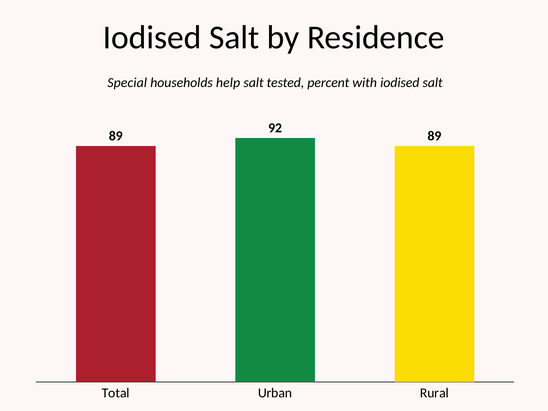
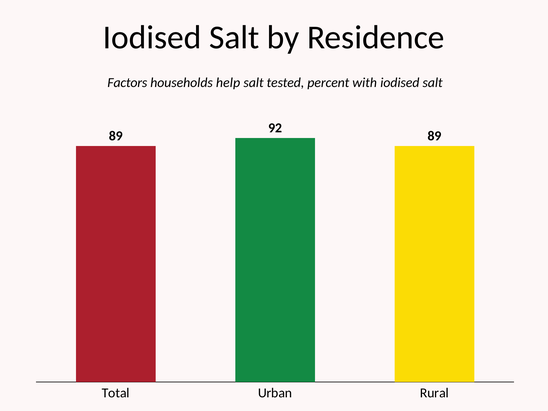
Special: Special -> Factors
